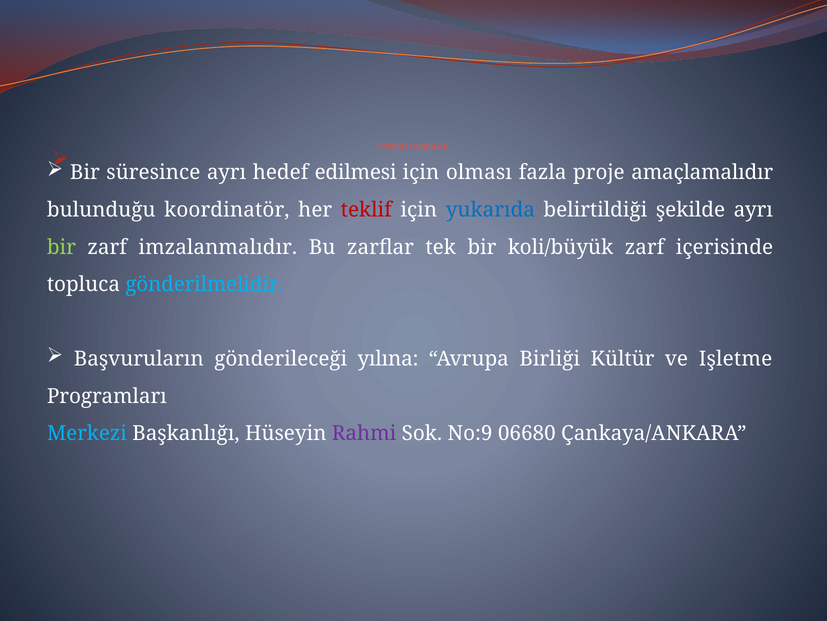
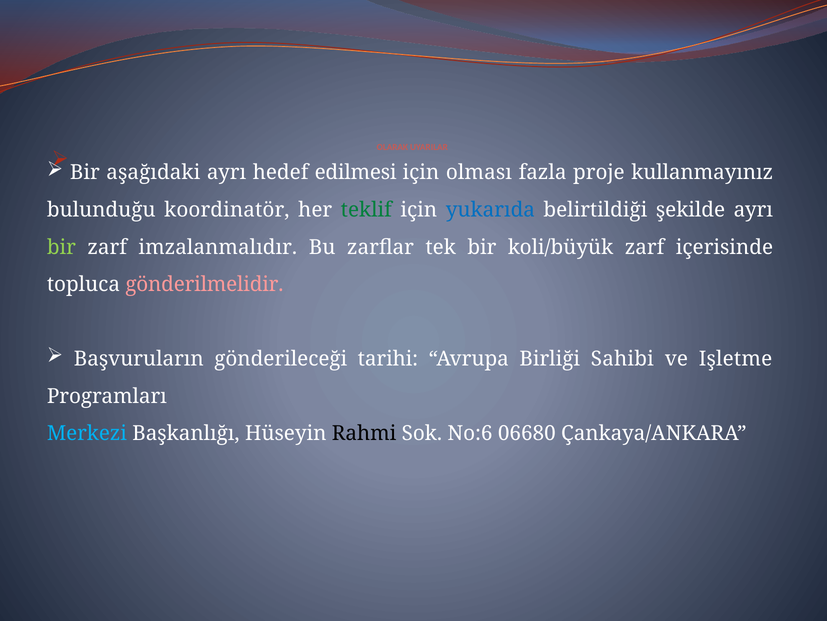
GEREKLI: GEREKLI -> OLARAK
süresince: süresince -> aşağıdaki
amaçlamalıdır: amaçlamalıdır -> kullanmayınız
teklif colour: red -> green
gönderilmelidir colour: light blue -> pink
yılına: yılına -> tarihi
Kültür: Kültür -> Sahibi
Rahmi colour: purple -> black
No:9: No:9 -> No:6
